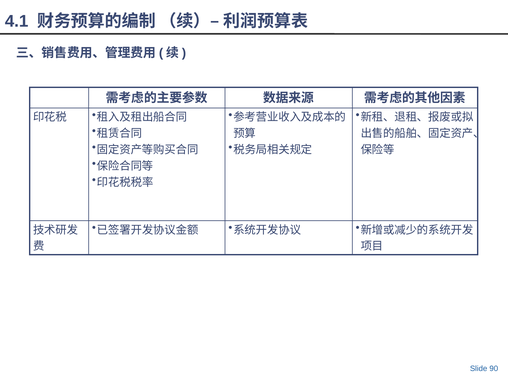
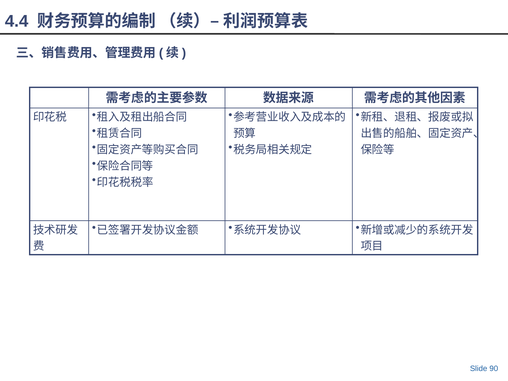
4.1: 4.1 -> 4.4
